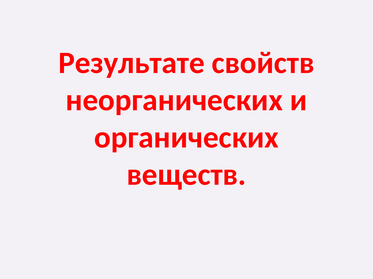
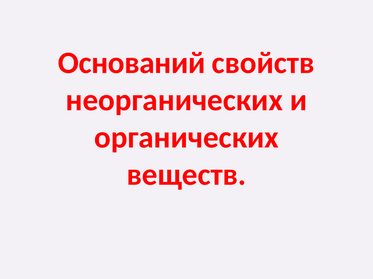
Результате: Результате -> Оснований
